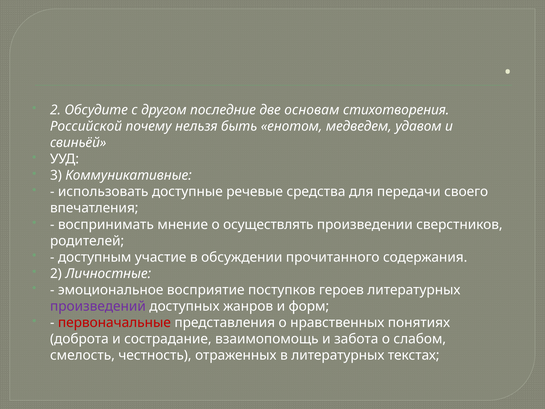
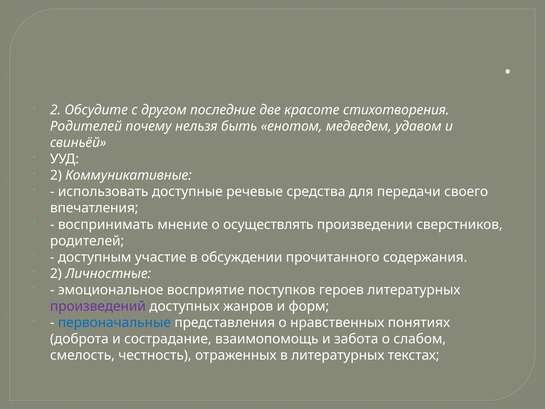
основам: основам -> красоте
Российской at (86, 126): Российской -> Родителей
3 at (56, 175): 3 -> 2
первоначальные colour: red -> blue
